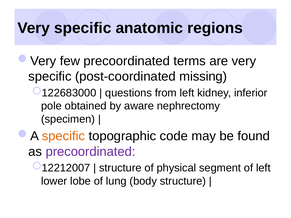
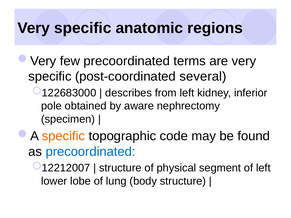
missing: missing -> several
questions: questions -> describes
precoordinated at (91, 152) colour: purple -> blue
